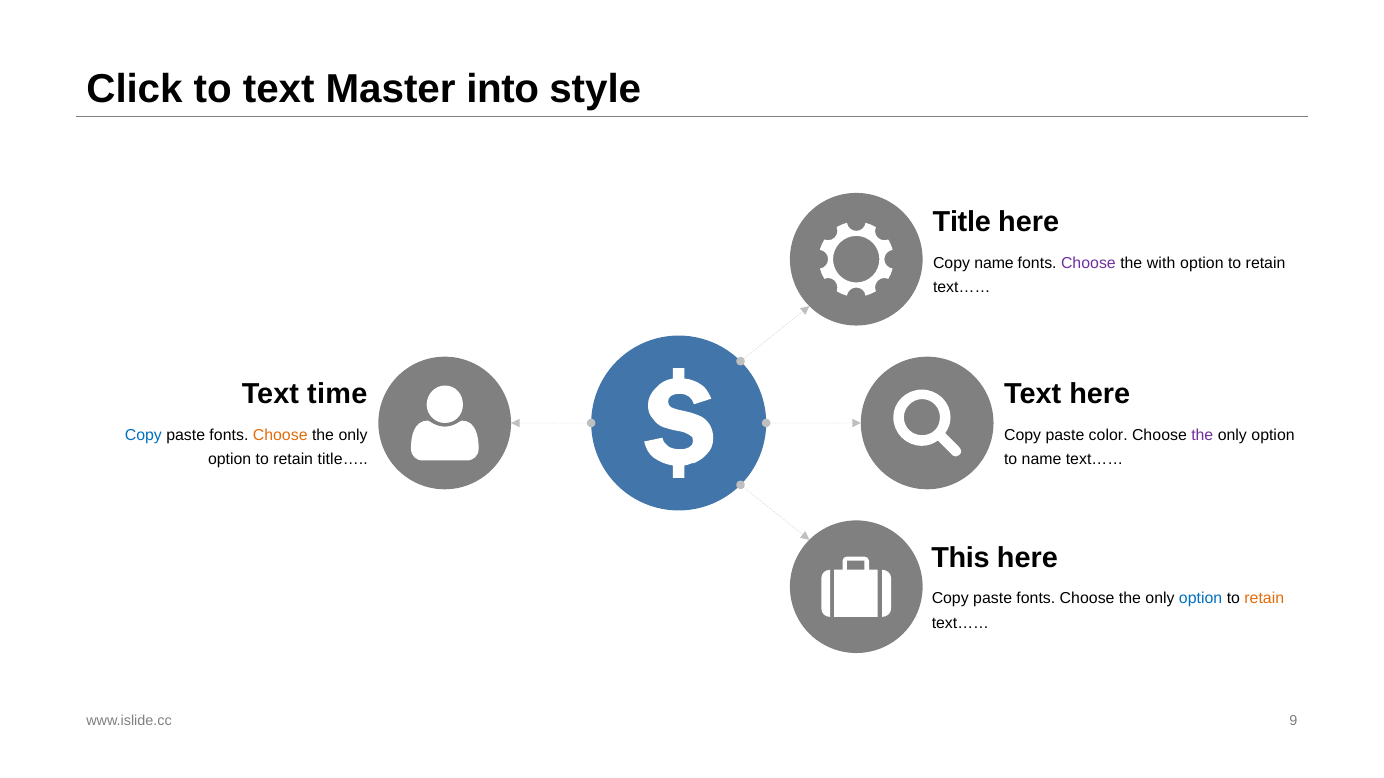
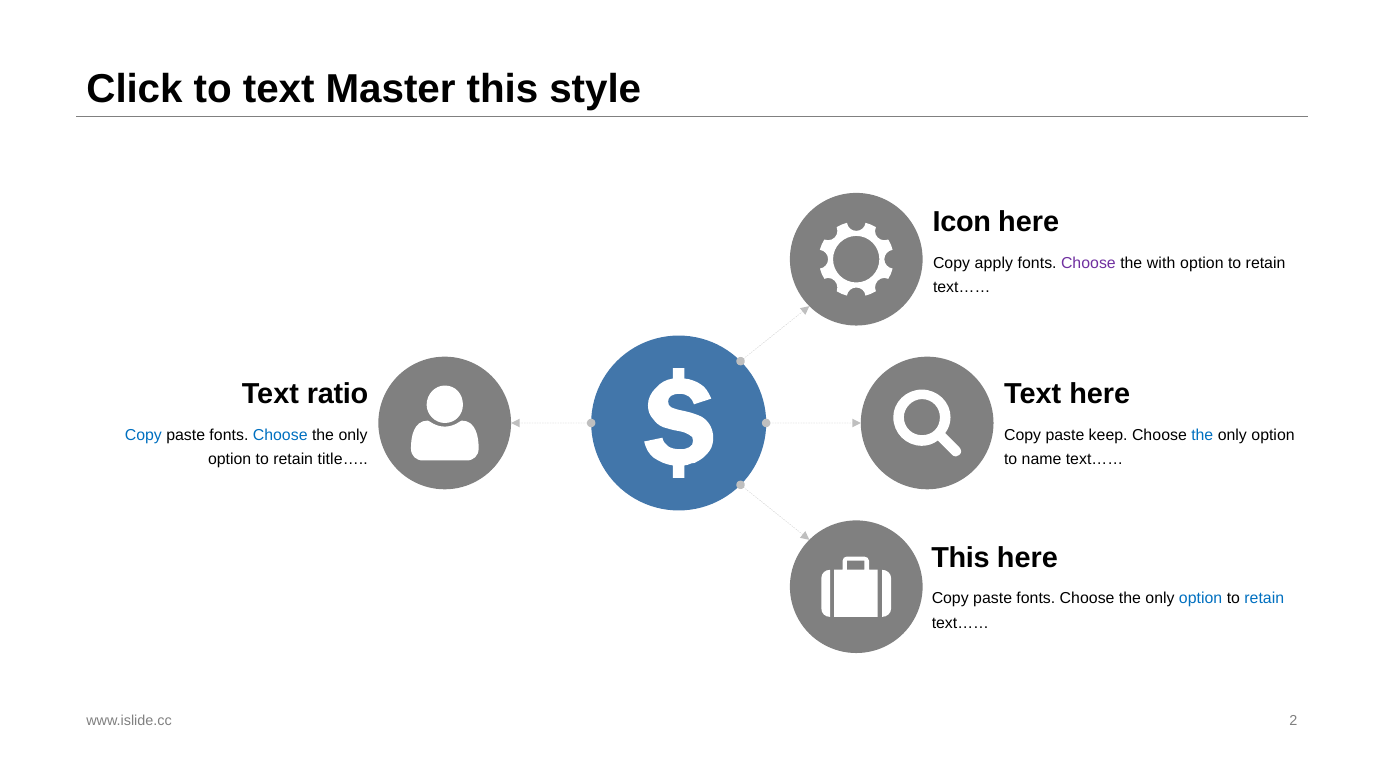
Master into: into -> this
Title: Title -> Icon
Copy name: name -> apply
time: time -> ratio
Choose at (280, 435) colour: orange -> blue
color: color -> keep
the at (1202, 435) colour: purple -> blue
retain at (1264, 599) colour: orange -> blue
9: 9 -> 2
